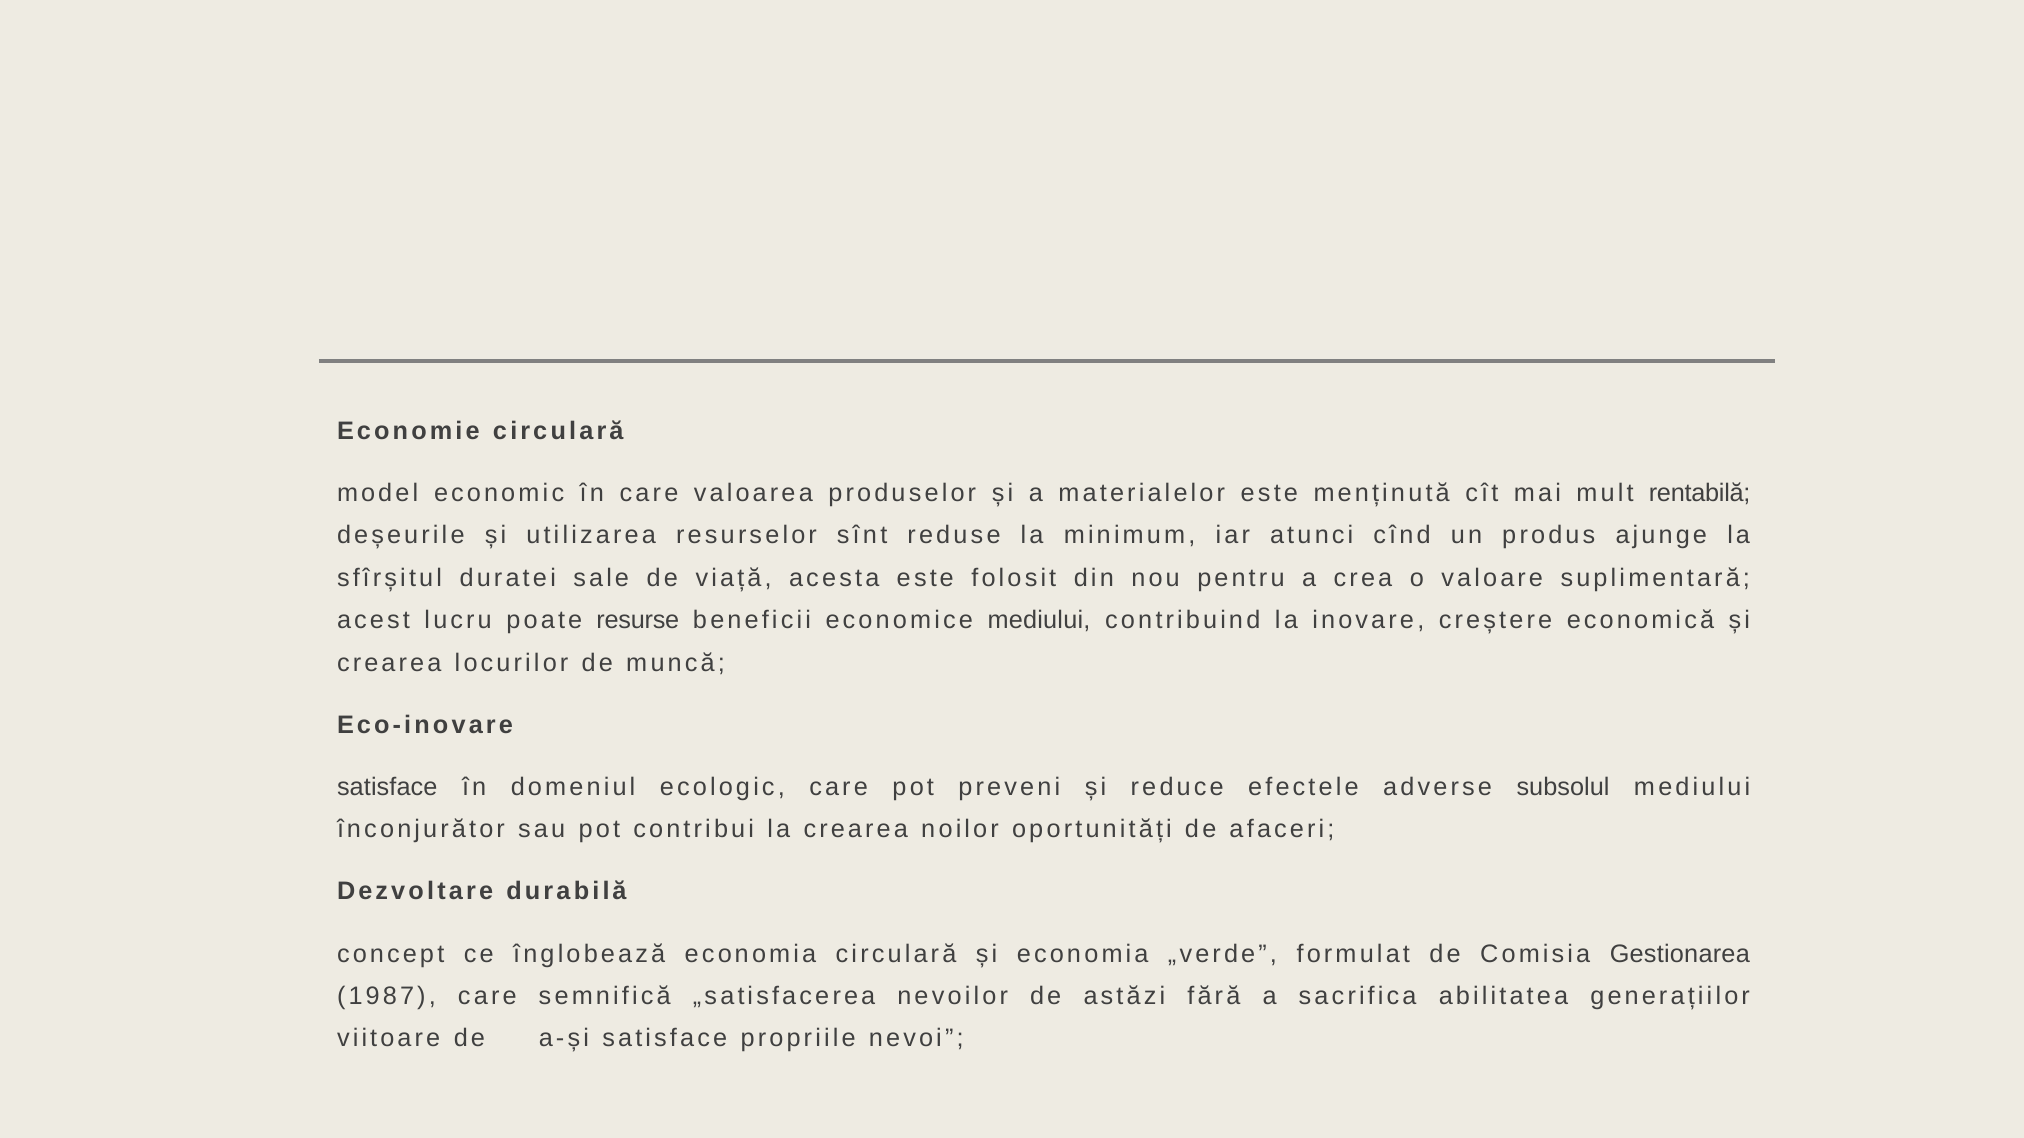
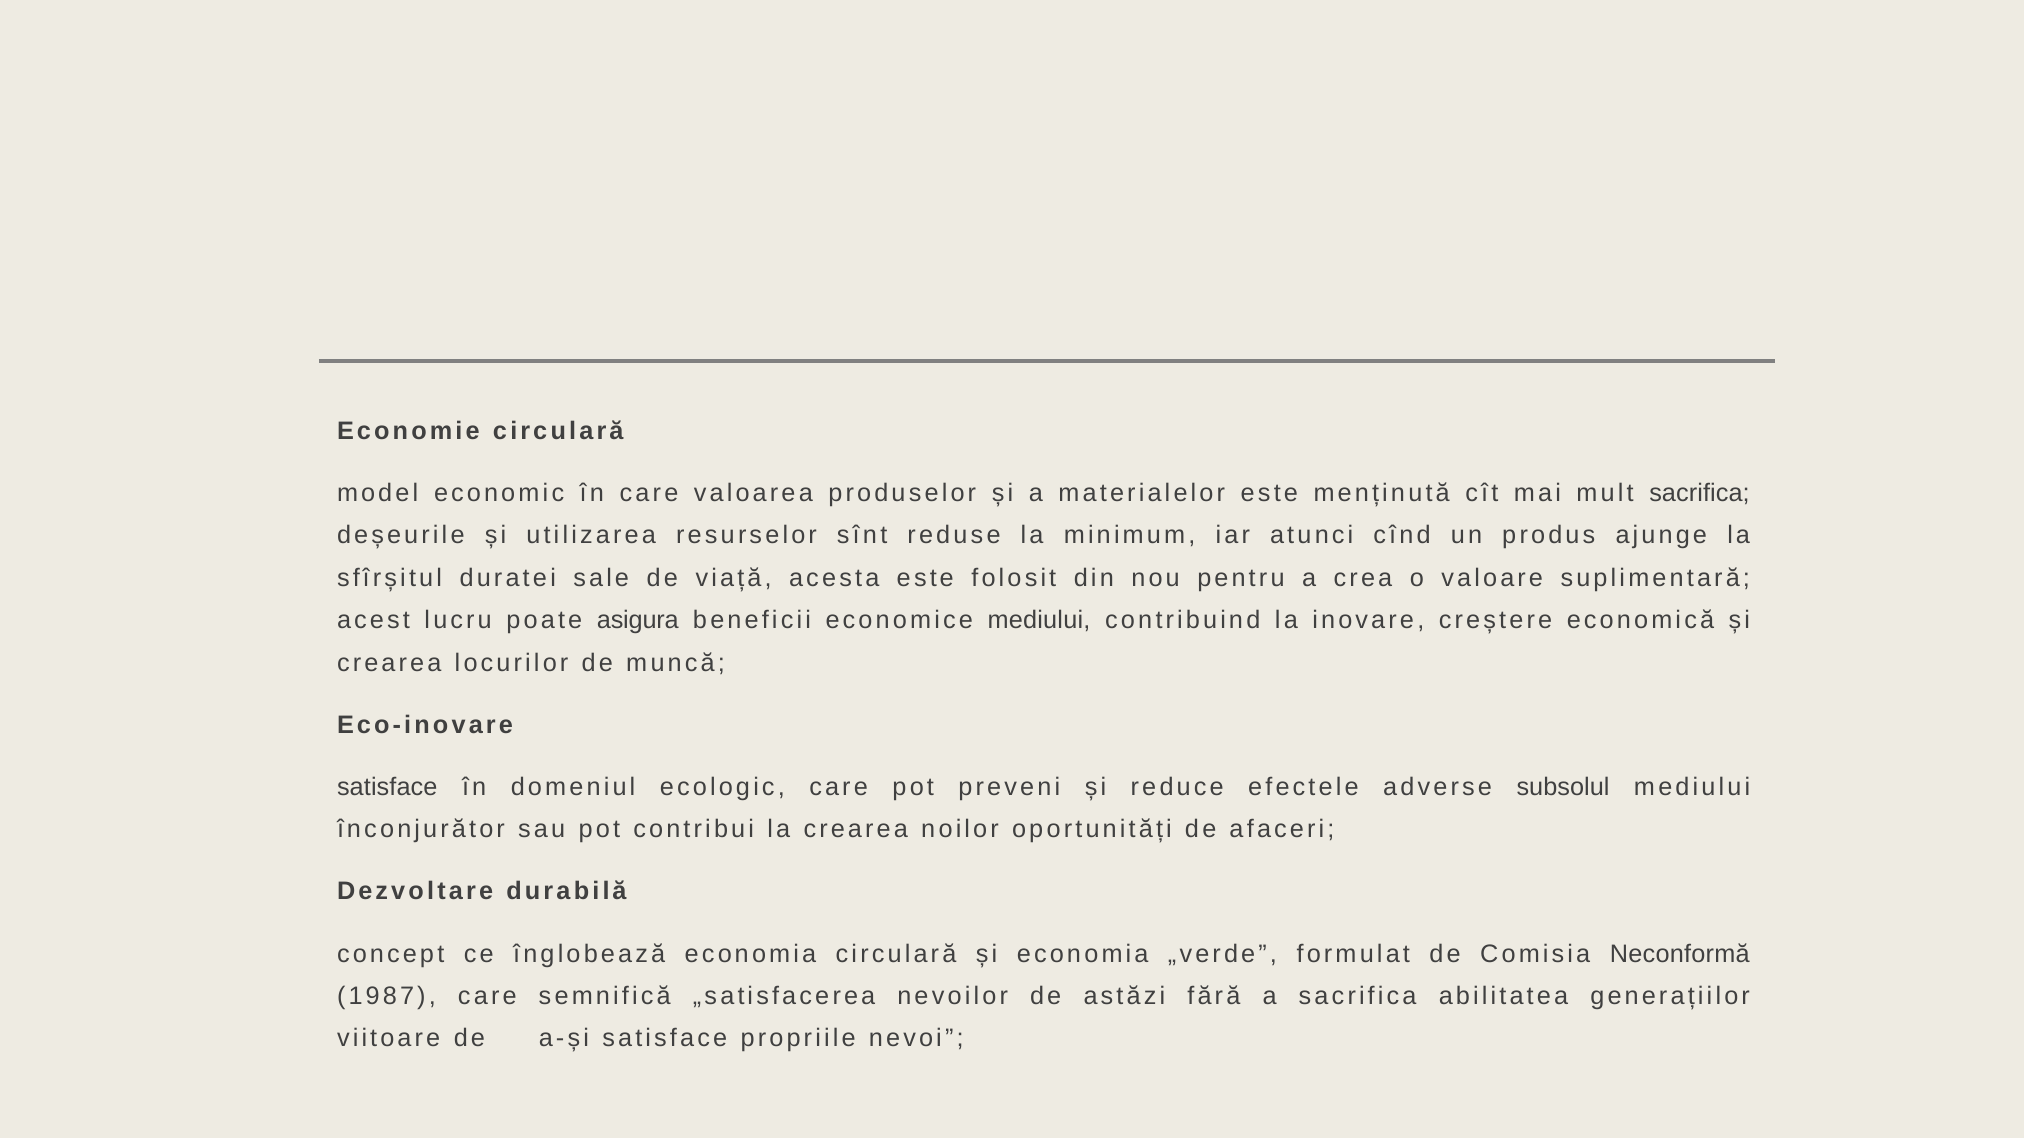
mult rentabilă: rentabilă -> sacrifica
resurse: resurse -> asigura
Gestionarea: Gestionarea -> Neconformă
